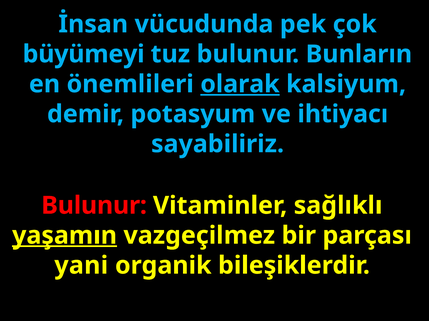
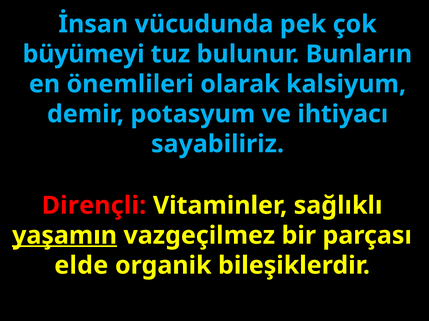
olarak underline: present -> none
Bulunur at (94, 206): Bulunur -> Dirençli
yani: yani -> elde
